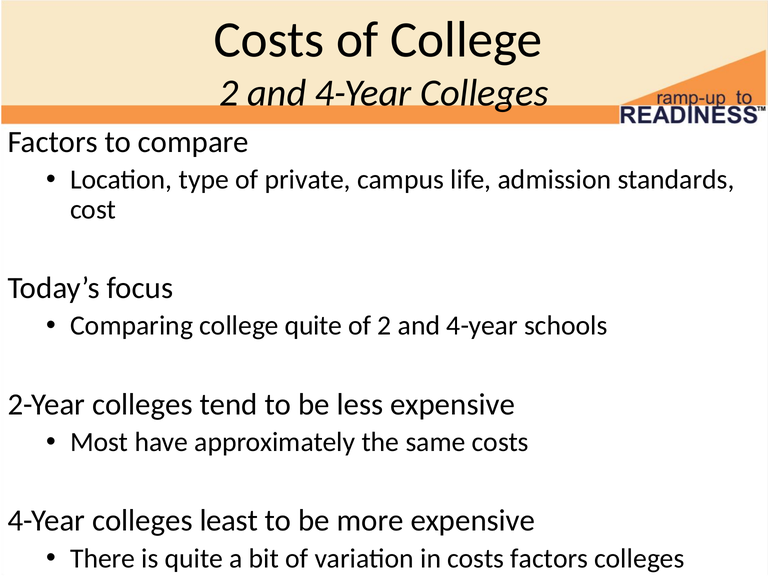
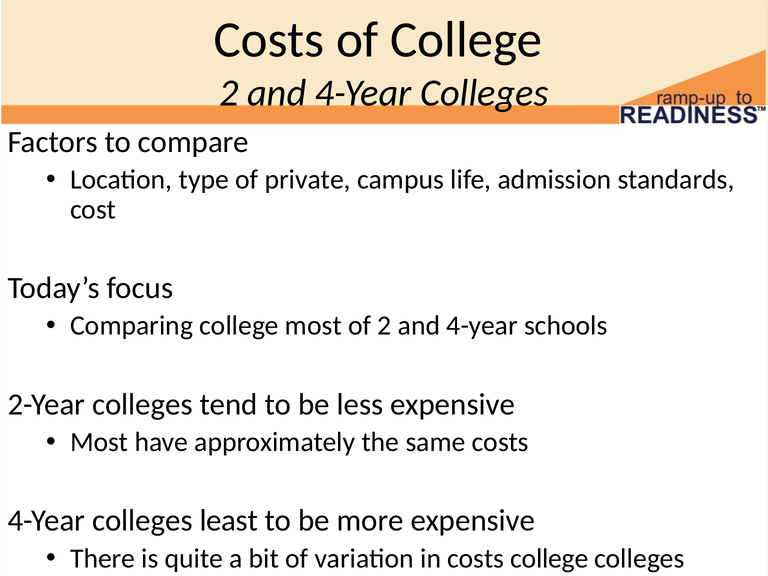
college quite: quite -> most
costs factors: factors -> college
